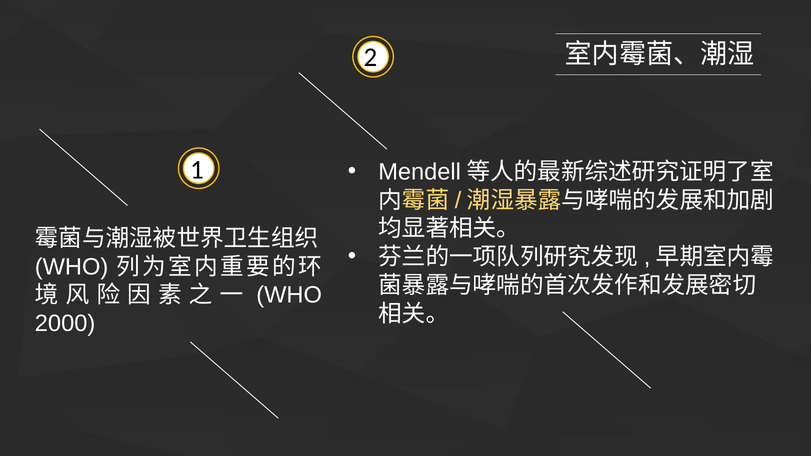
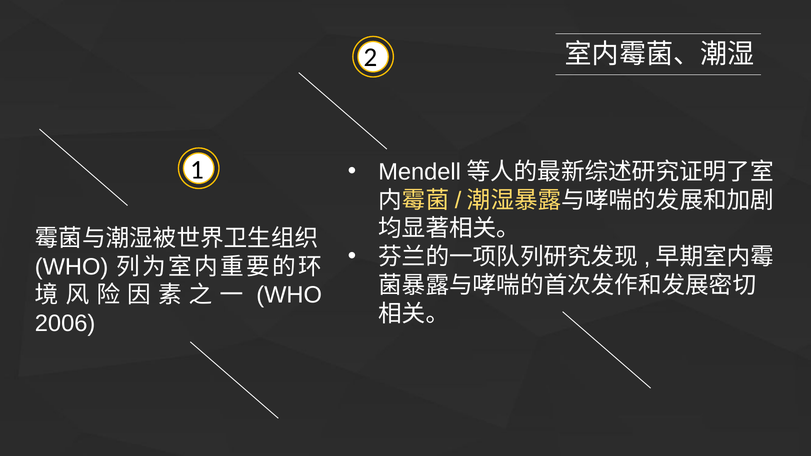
2000: 2000 -> 2006
